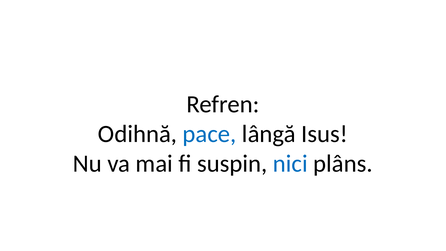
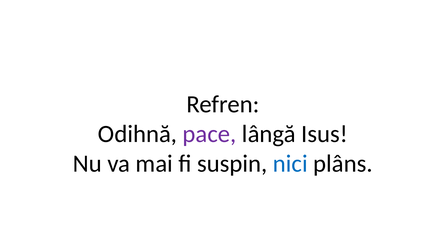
pace colour: blue -> purple
